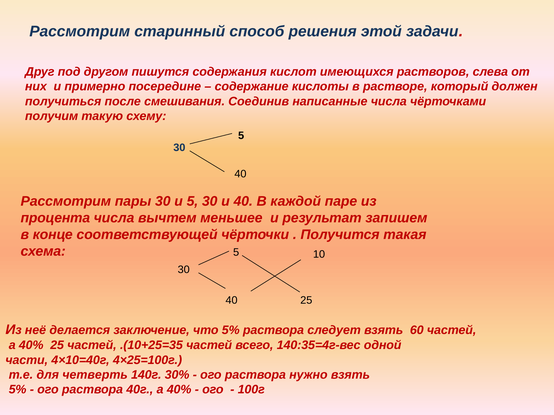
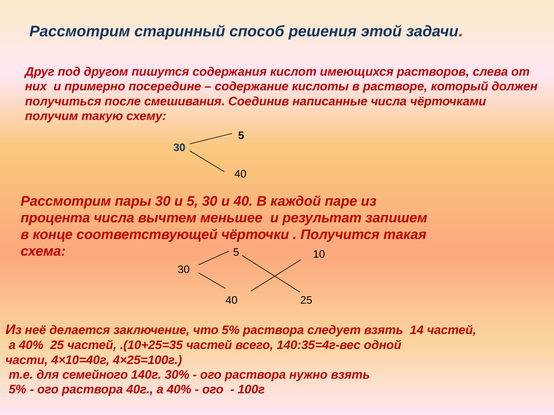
60: 60 -> 14
четверть: четверть -> семейного
